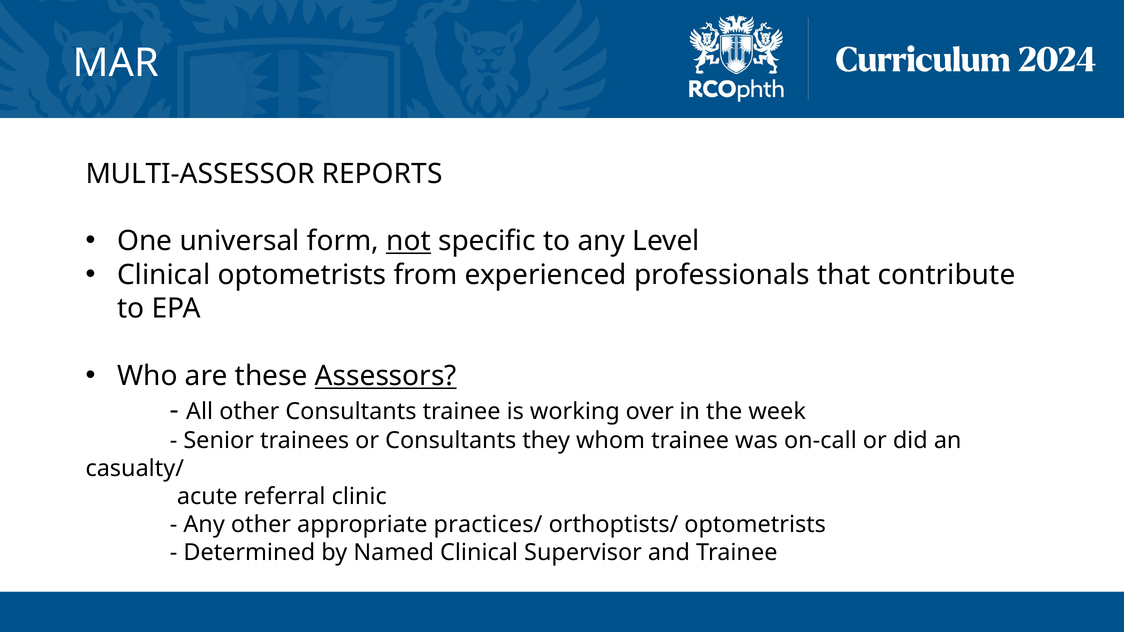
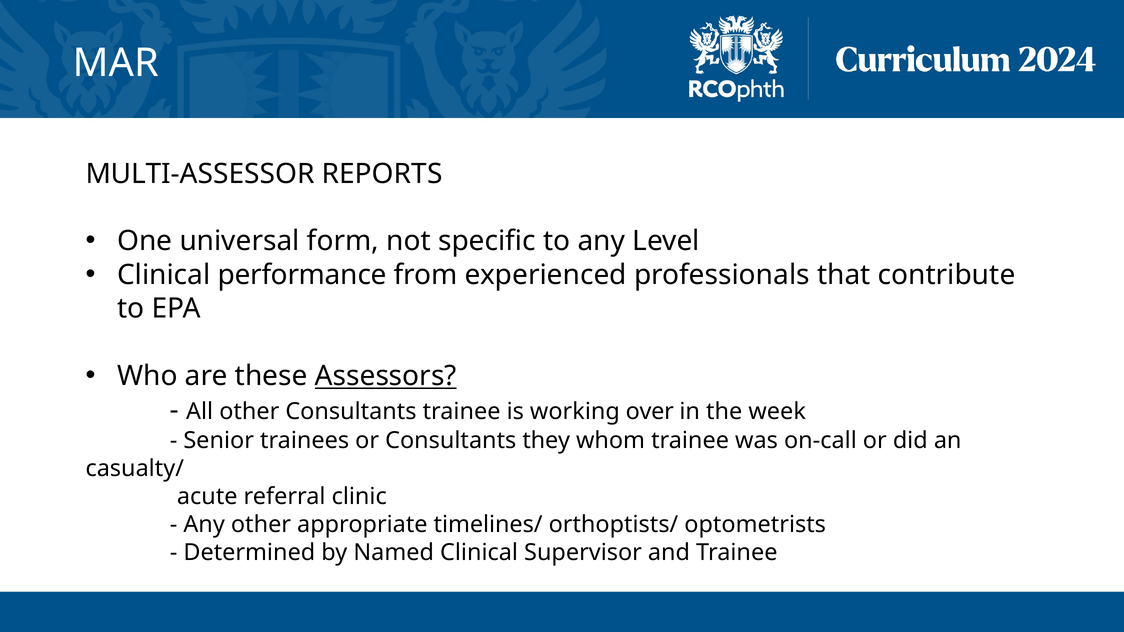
not underline: present -> none
Clinical optometrists: optometrists -> performance
practices/: practices/ -> timelines/
